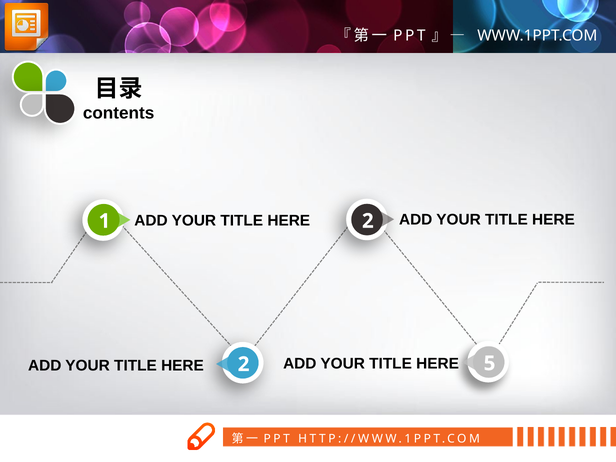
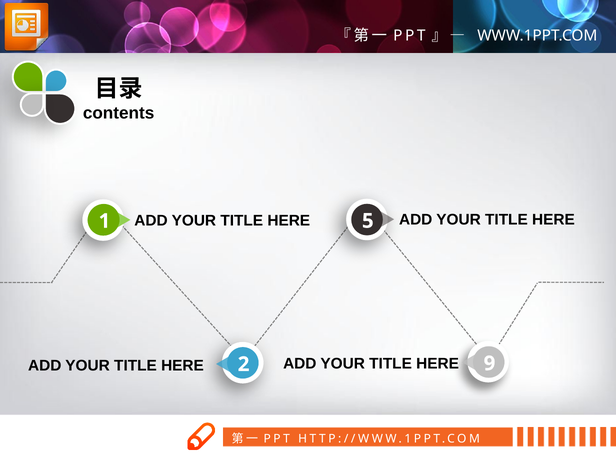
2 at (368, 221): 2 -> 5
5: 5 -> 9
